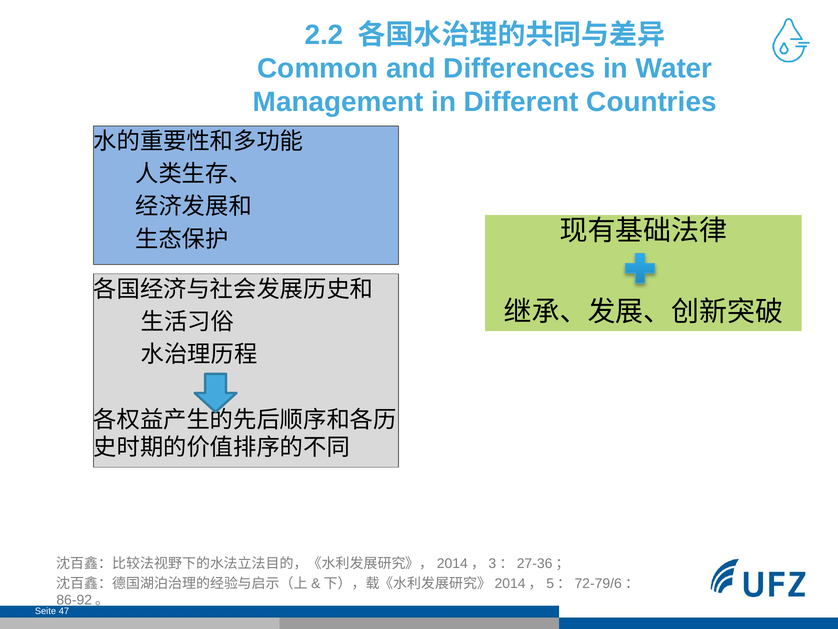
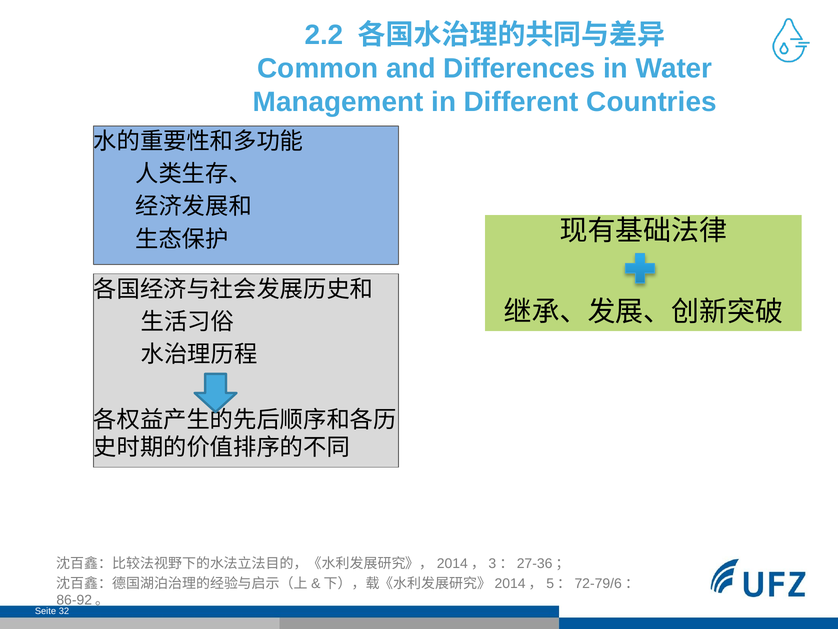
47: 47 -> 32
